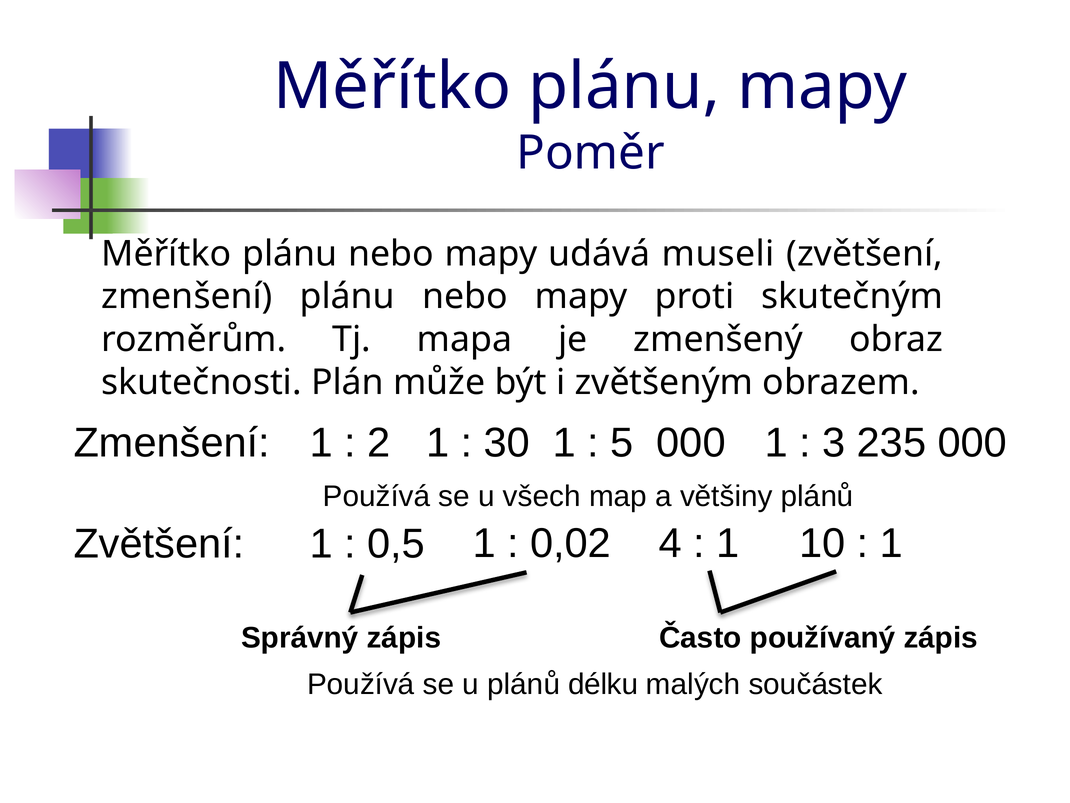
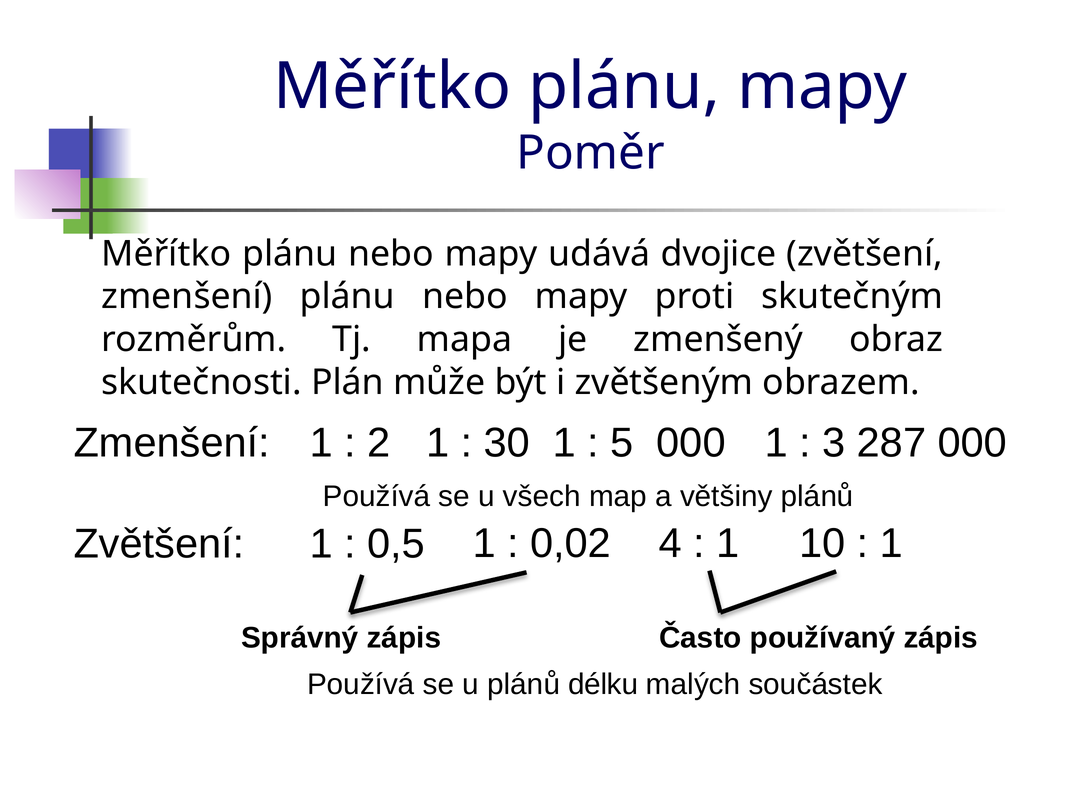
museli: museli -> dvojice
235: 235 -> 287
